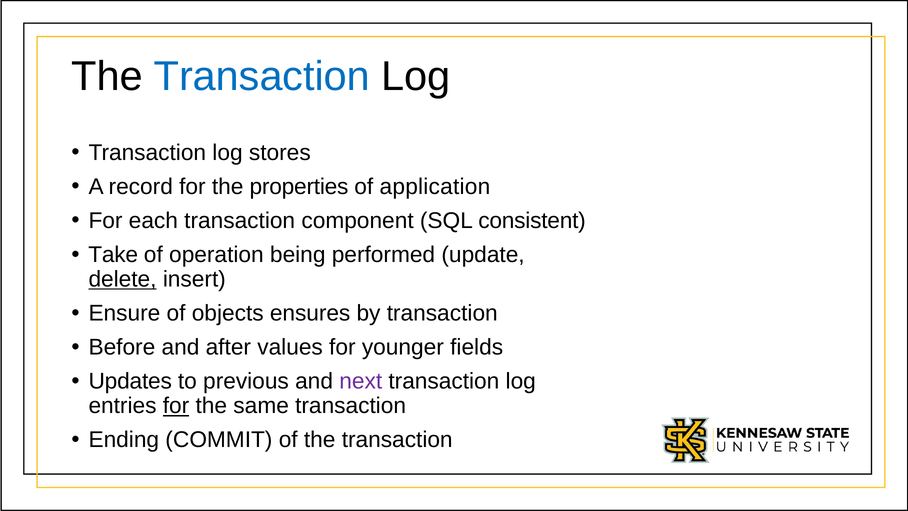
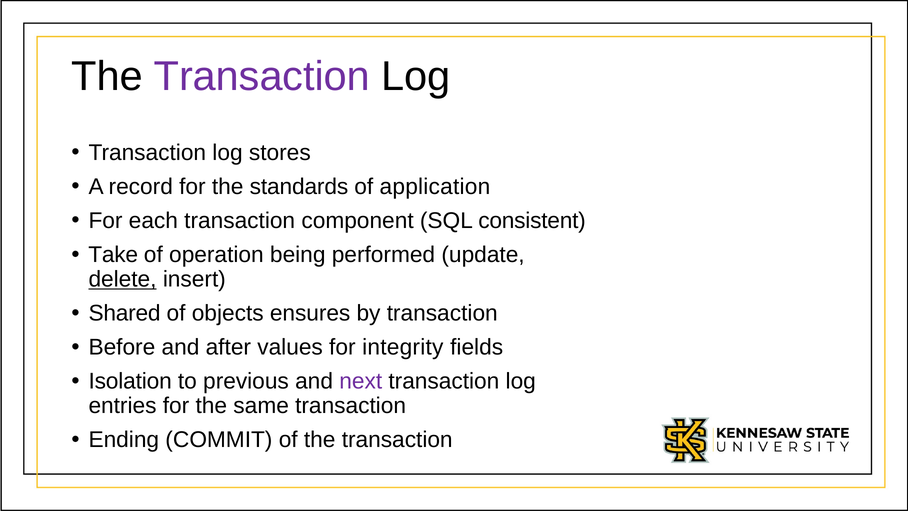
Transaction at (262, 76) colour: blue -> purple
properties: properties -> standards
Ensure: Ensure -> Shared
younger: younger -> integrity
Updates: Updates -> Isolation
for at (176, 406) underline: present -> none
